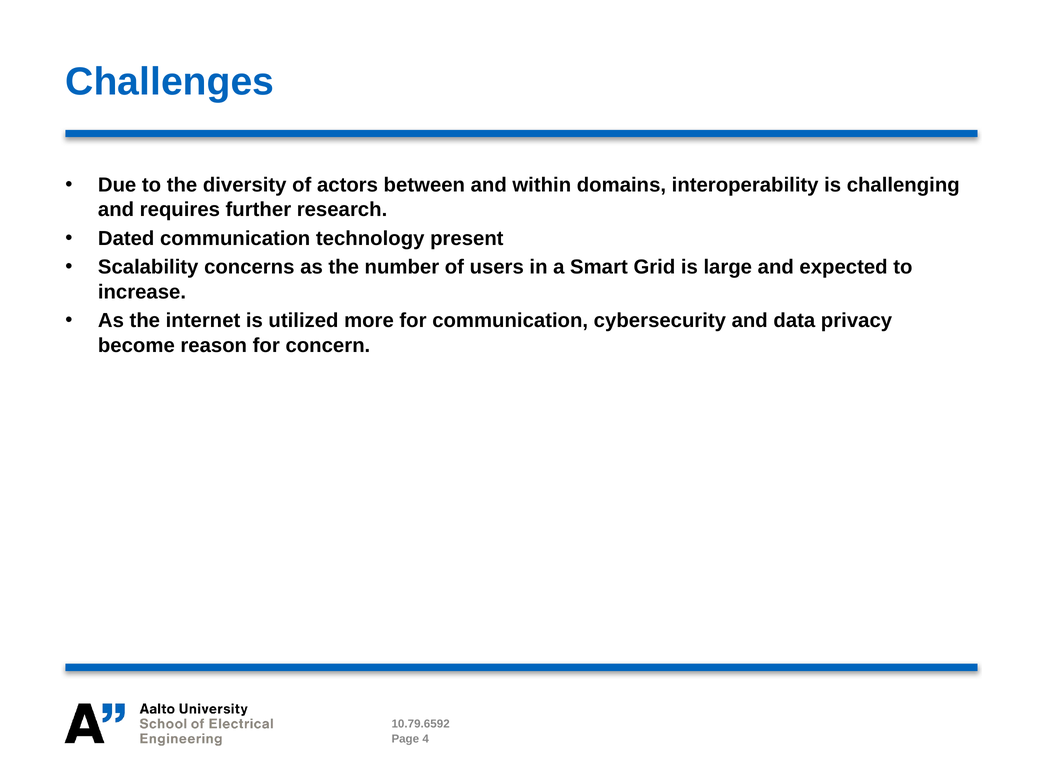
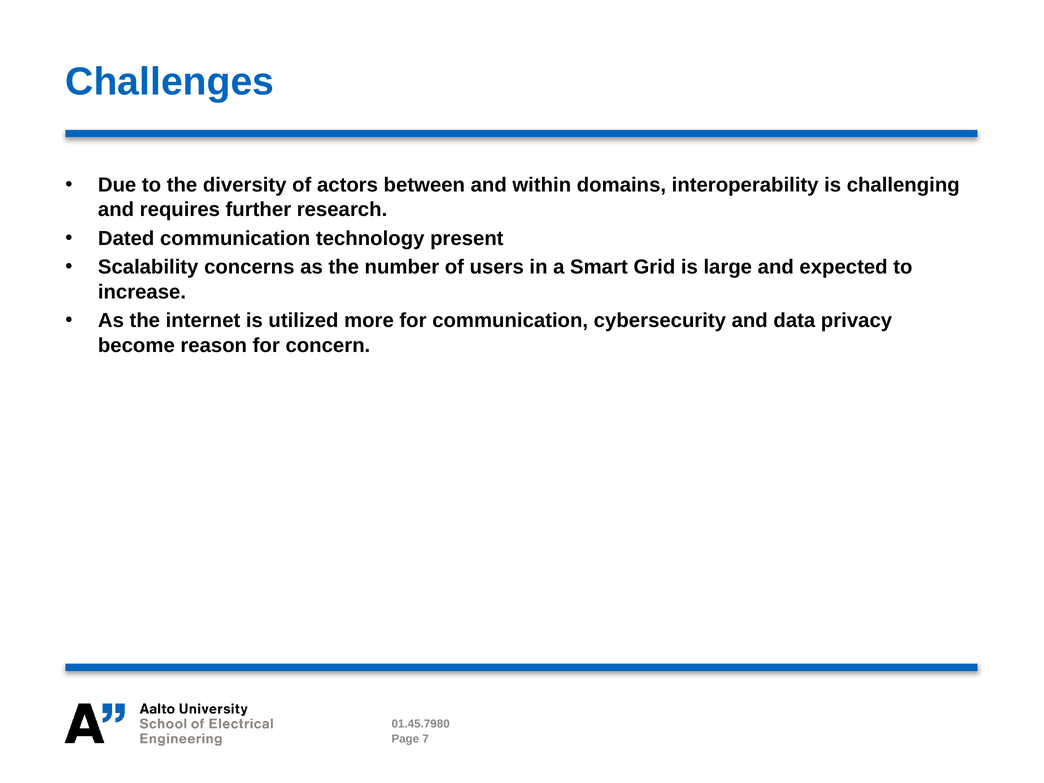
10.79.6592: 10.79.6592 -> 01.45.7980
4: 4 -> 7
